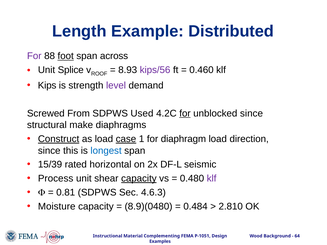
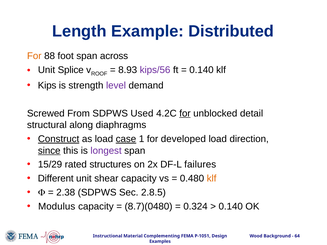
For at (34, 56) colour: purple -> orange
foot underline: present -> none
0.460 at (201, 70): 0.460 -> 0.140
unblocked since: since -> detail
make: make -> along
diaphragm: diaphragm -> developed
since at (49, 151) underline: none -> present
longest colour: blue -> purple
15/39: 15/39 -> 15/29
horizontal: horizontal -> structures
seismic: seismic -> failures
Process: Process -> Different
capacity at (139, 179) underline: present -> none
klf at (212, 179) colour: purple -> orange
0.81: 0.81 -> 2.38
4.6.3: 4.6.3 -> 2.8.5
Moisture: Moisture -> Modulus
8.9)(0480: 8.9)(0480 -> 8.7)(0480
0.484: 0.484 -> 0.324
2.810 at (231, 207): 2.810 -> 0.140
